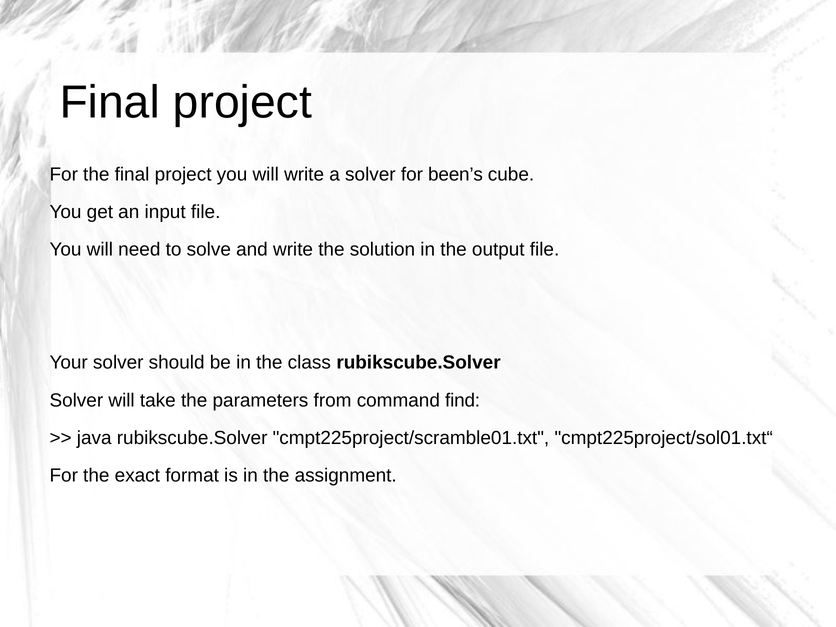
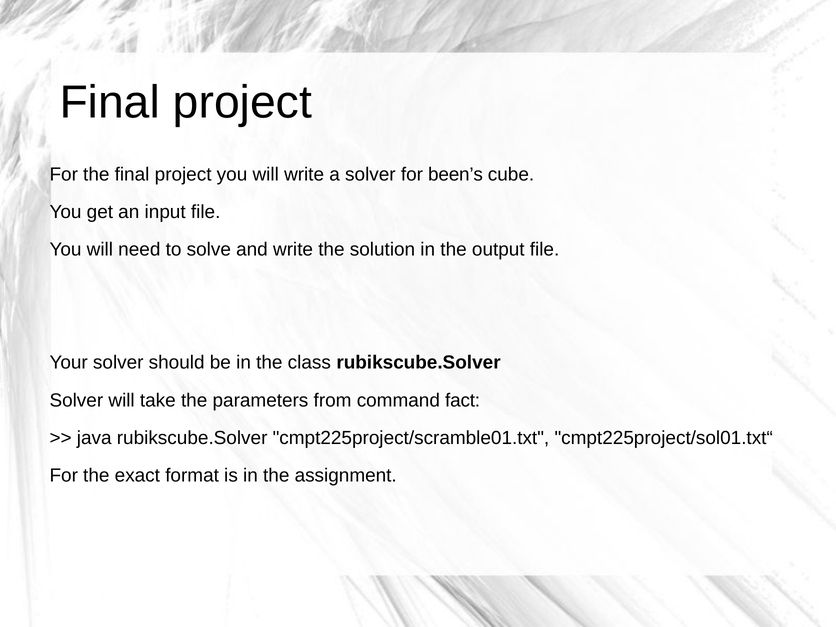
find: find -> fact
